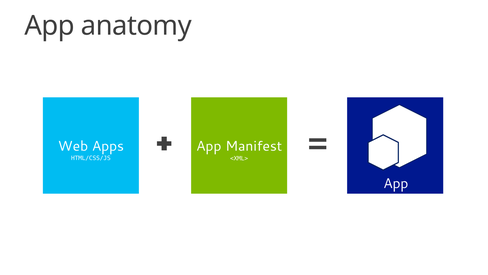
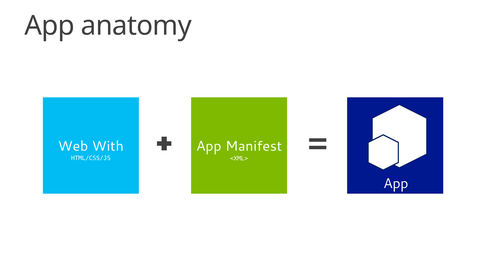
Apps: Apps -> With
